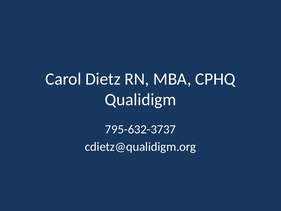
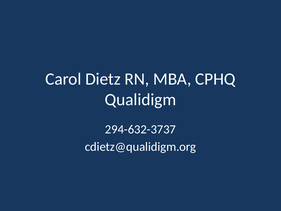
795-632-3737: 795-632-3737 -> 294-632-3737
